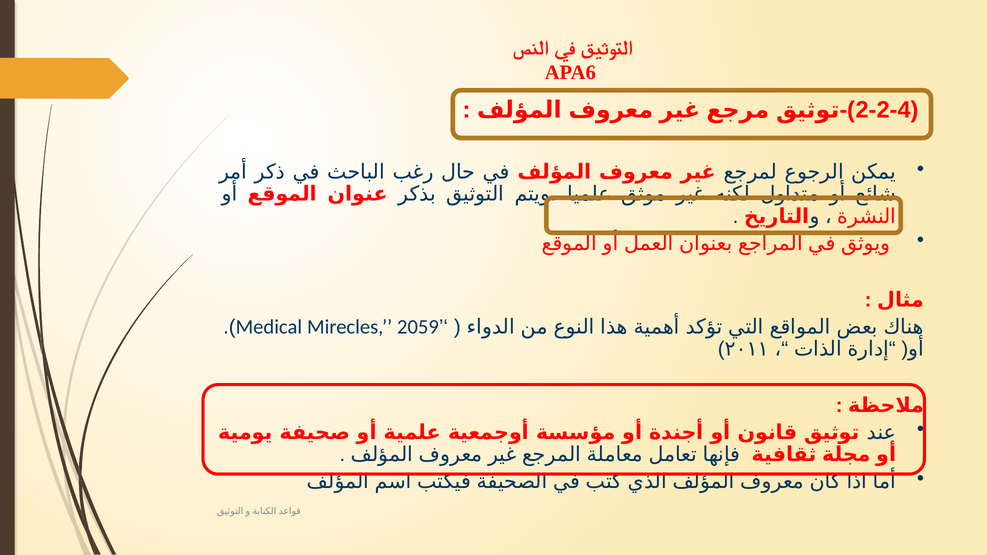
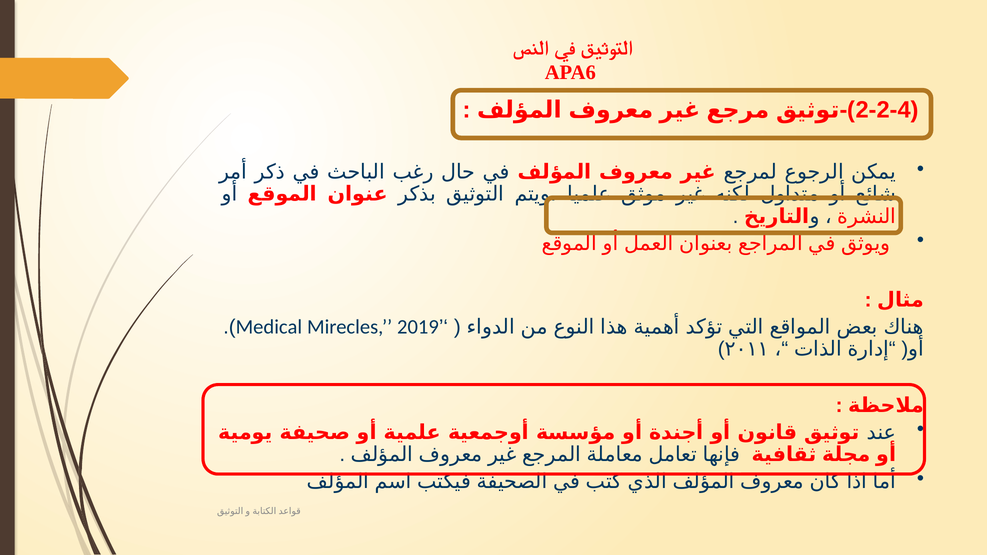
2059: 2059 -> 2019
